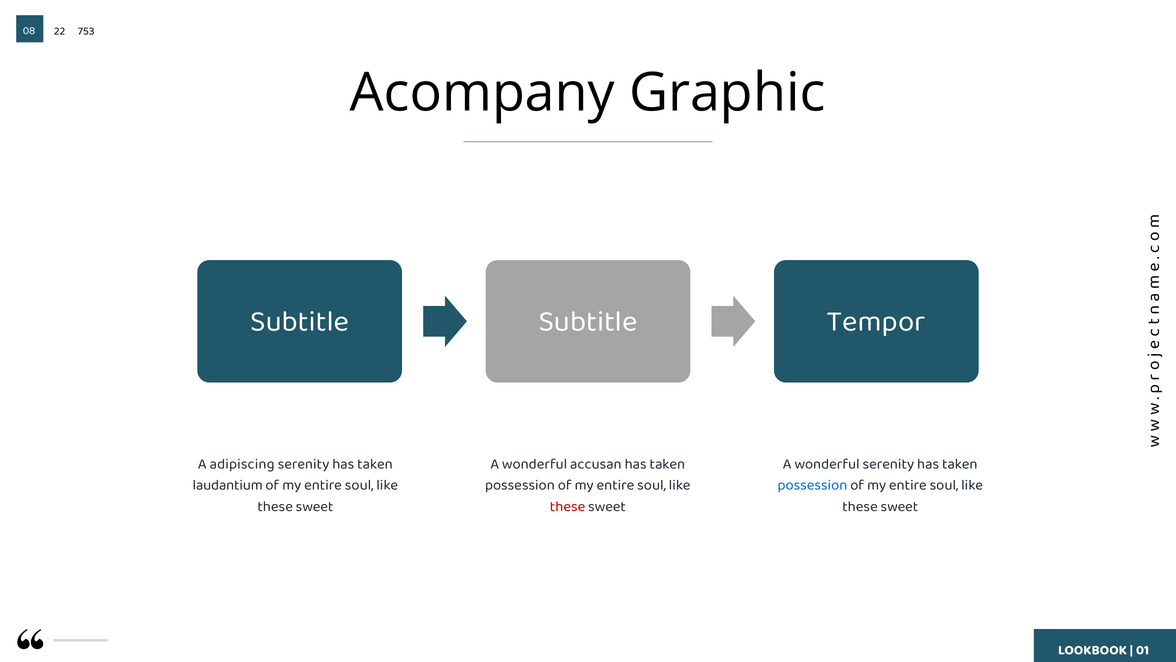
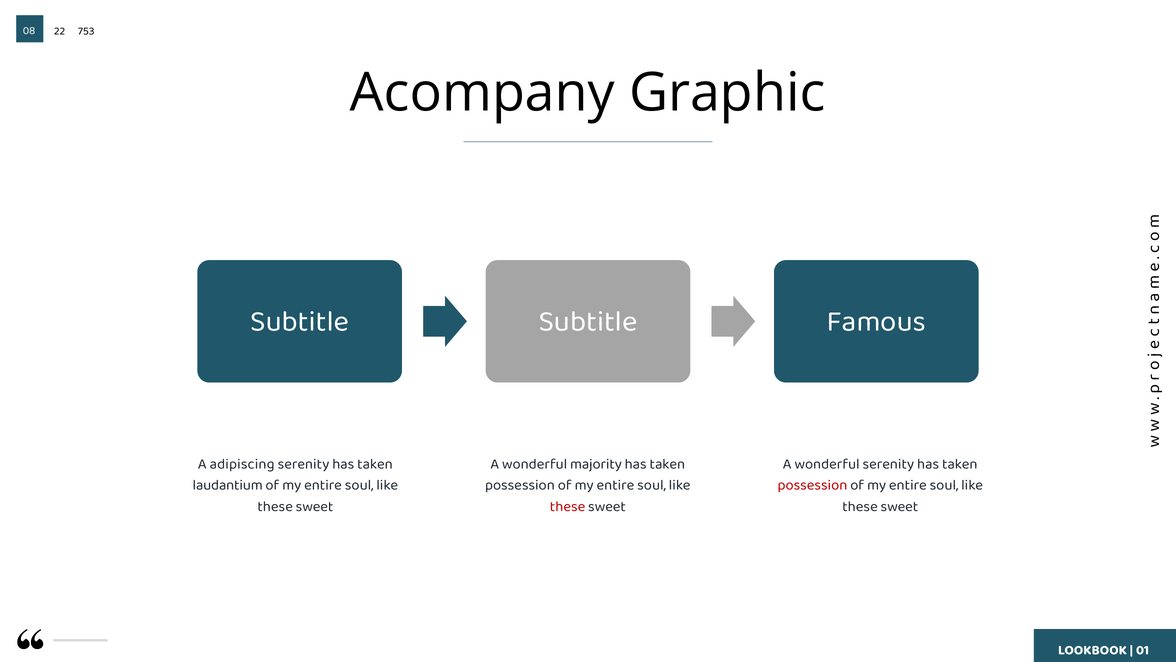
Tempor: Tempor -> Famous
accusan: accusan -> majority
possession at (812, 485) colour: blue -> red
